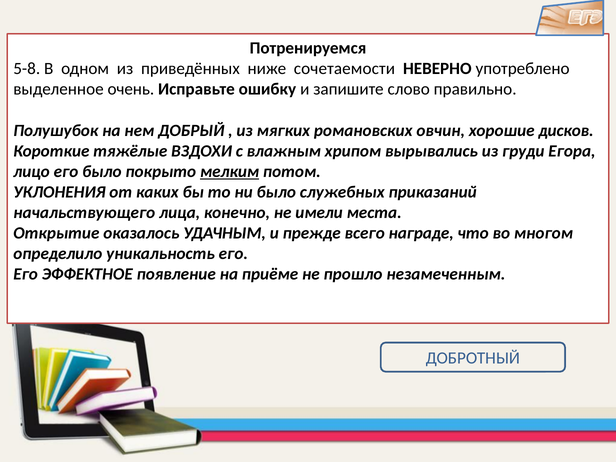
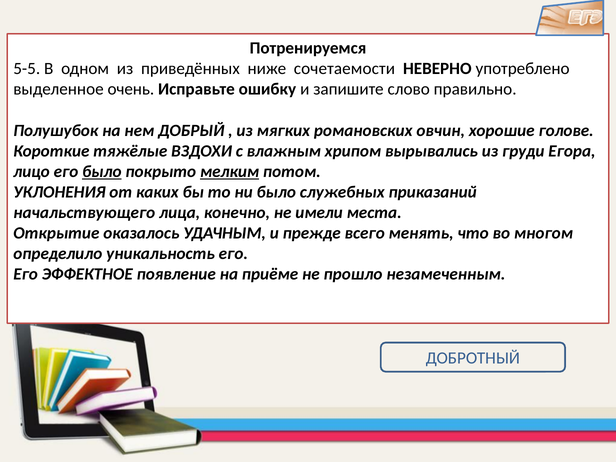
5-8: 5-8 -> 5-5
дисков: дисков -> голове
было at (102, 171) underline: none -> present
награде: награде -> менять
